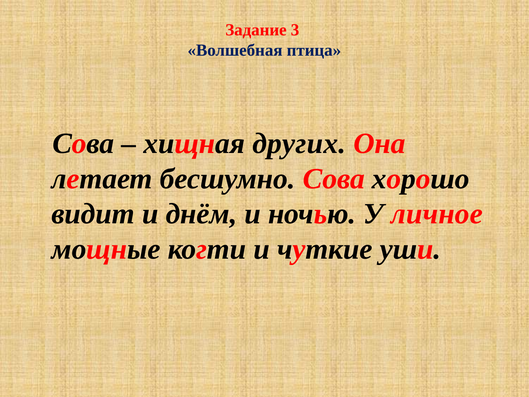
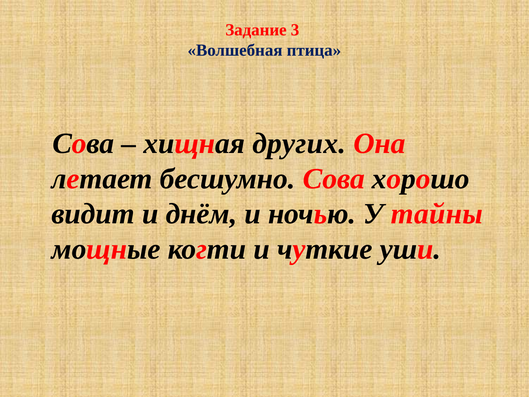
личное: личное -> тайны
